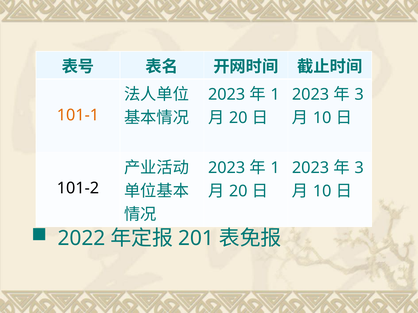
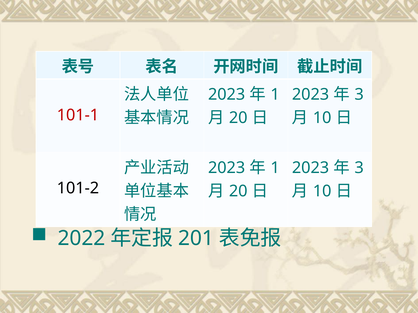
101-1 colour: orange -> red
